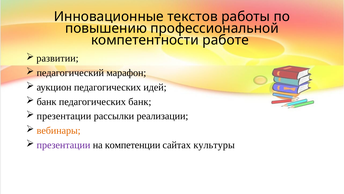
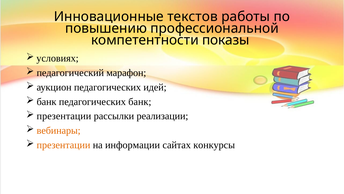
работе: работе -> показы
развитии: развитии -> условиях
презентации at (64, 145) colour: purple -> orange
компетенции: компетенции -> информации
культуры: культуры -> конкурсы
